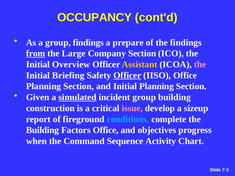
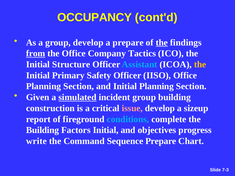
group findings: findings -> develop
the at (162, 43) underline: none -> present
the Large: Large -> Office
Company Section: Section -> Tactics
Overview: Overview -> Structure
Assistant colour: yellow -> light blue
the at (200, 64) colour: pink -> yellow
Briefing: Briefing -> Primary
Officer at (127, 75) underline: present -> none
Factors Office: Office -> Initial
when: when -> write
Sequence Activity: Activity -> Prepare
